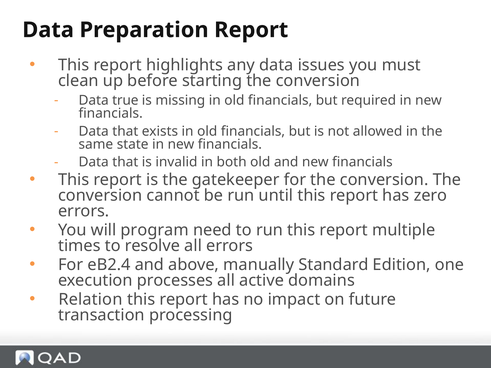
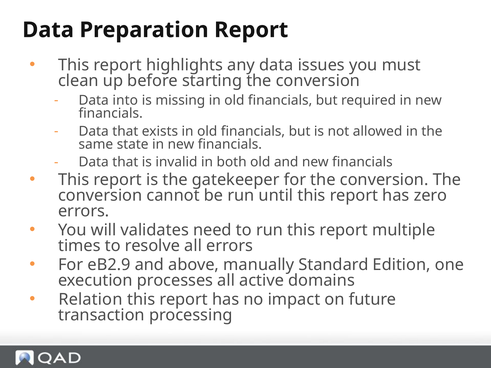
true: true -> into
program: program -> validates
eB2.4: eB2.4 -> eB2.9
